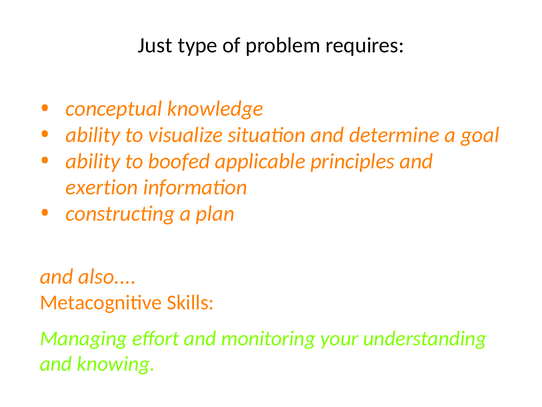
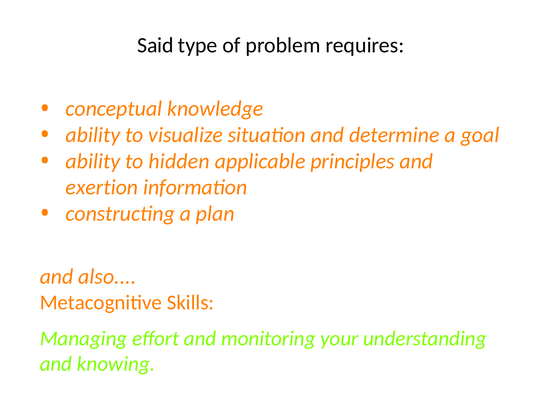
Just: Just -> Said
boofed: boofed -> hidden
